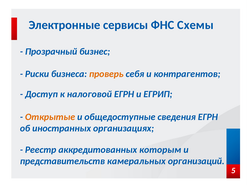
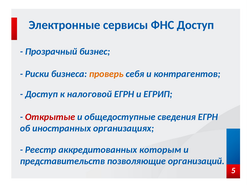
ФНС Схемы: Схемы -> Доступ
Открытые colour: orange -> red
камеральных: камеральных -> позволяющие
